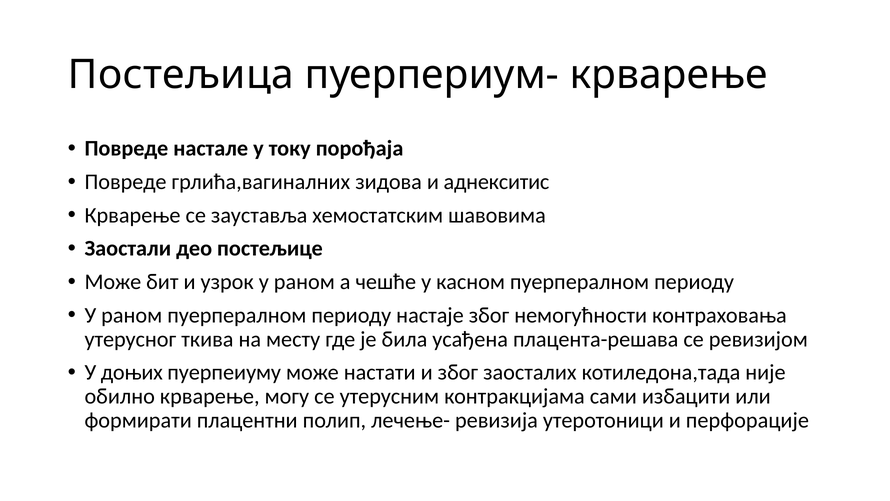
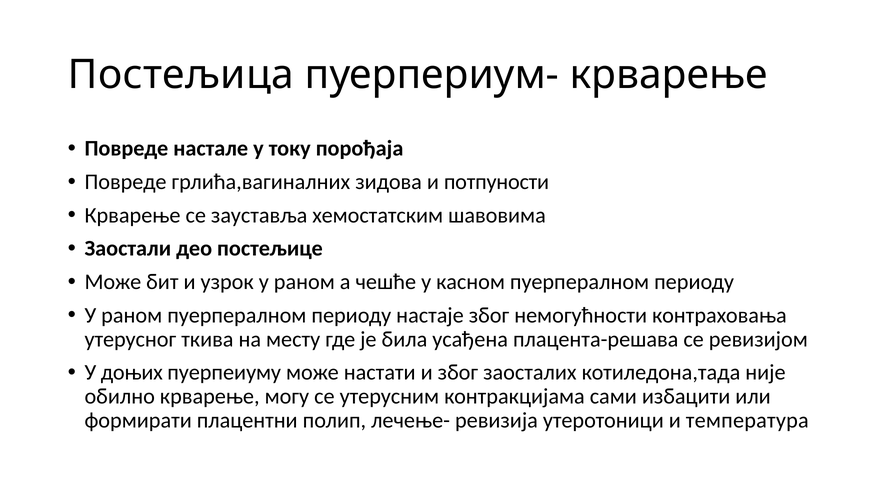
аднекситис: аднекситис -> потпуности
перфорације: перфорације -> температура
